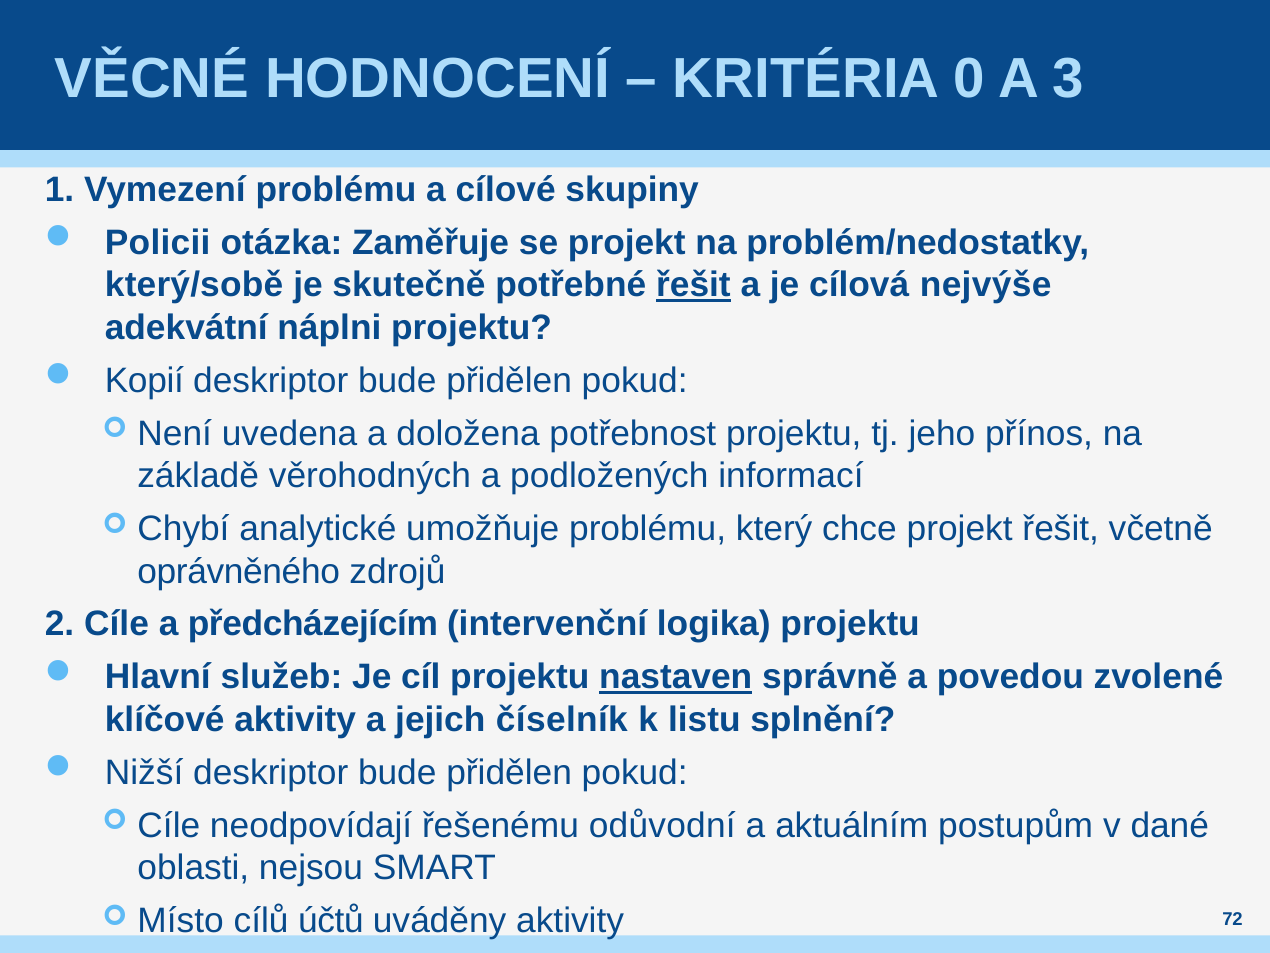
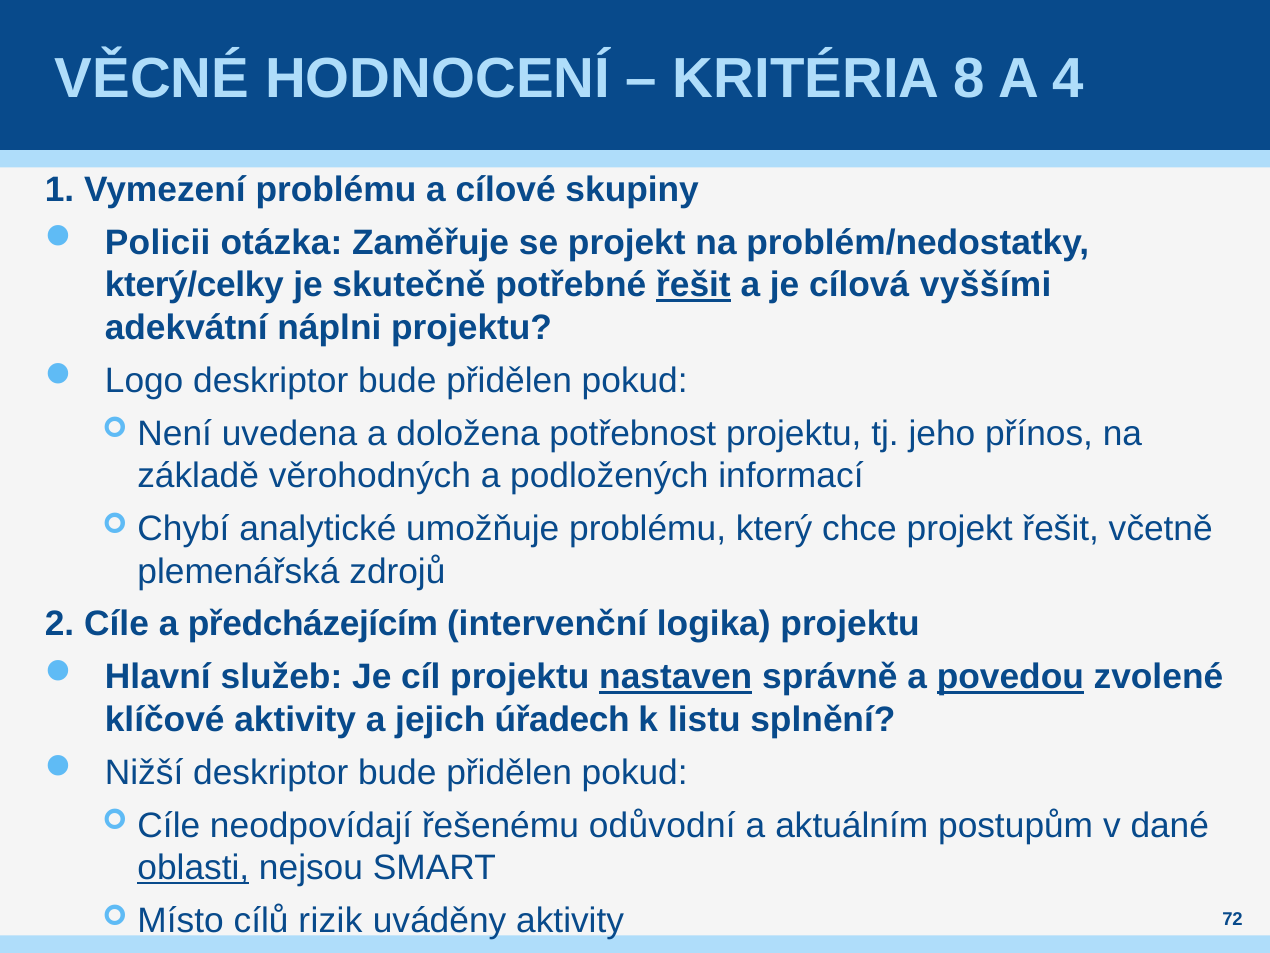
0: 0 -> 8
3: 3 -> 4
který/sobě: který/sobě -> který/celky
nejvýše: nejvýše -> vyššími
Kopií: Kopií -> Logo
oprávněného: oprávněného -> plemenářská
povedou underline: none -> present
číselník: číselník -> úřadech
oblasti underline: none -> present
účtů: účtů -> rizik
